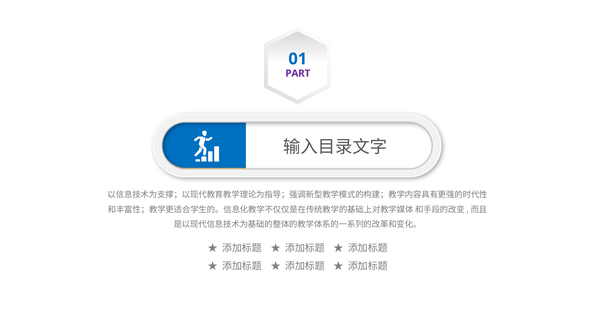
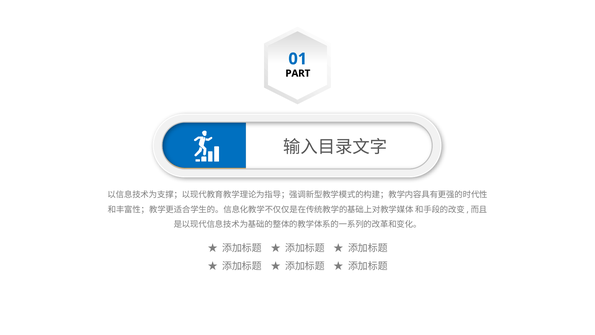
PART colour: purple -> black
